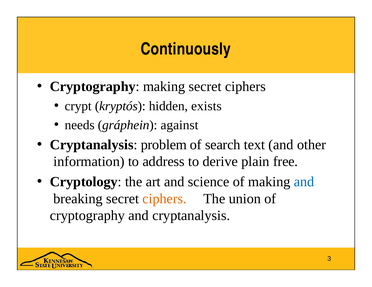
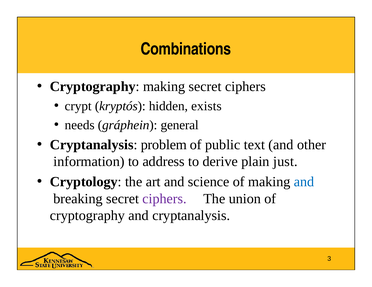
Continuously: Continuously -> Combinations
against: against -> general
search: search -> public
free: free -> just
ciphers at (165, 199) colour: orange -> purple
